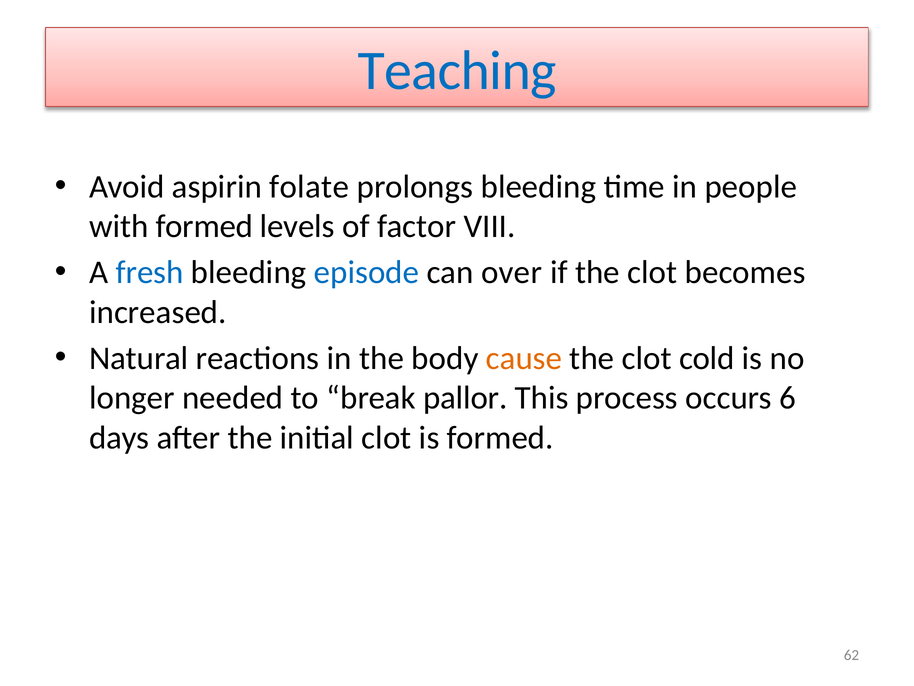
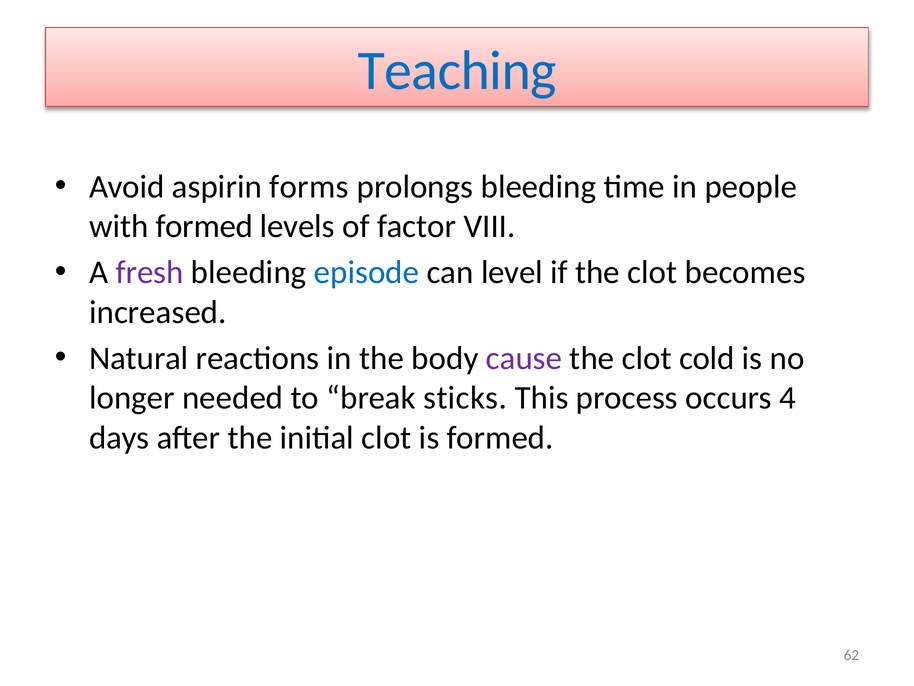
folate: folate -> forms
fresh colour: blue -> purple
over: over -> level
cause colour: orange -> purple
pallor: pallor -> sticks
6: 6 -> 4
